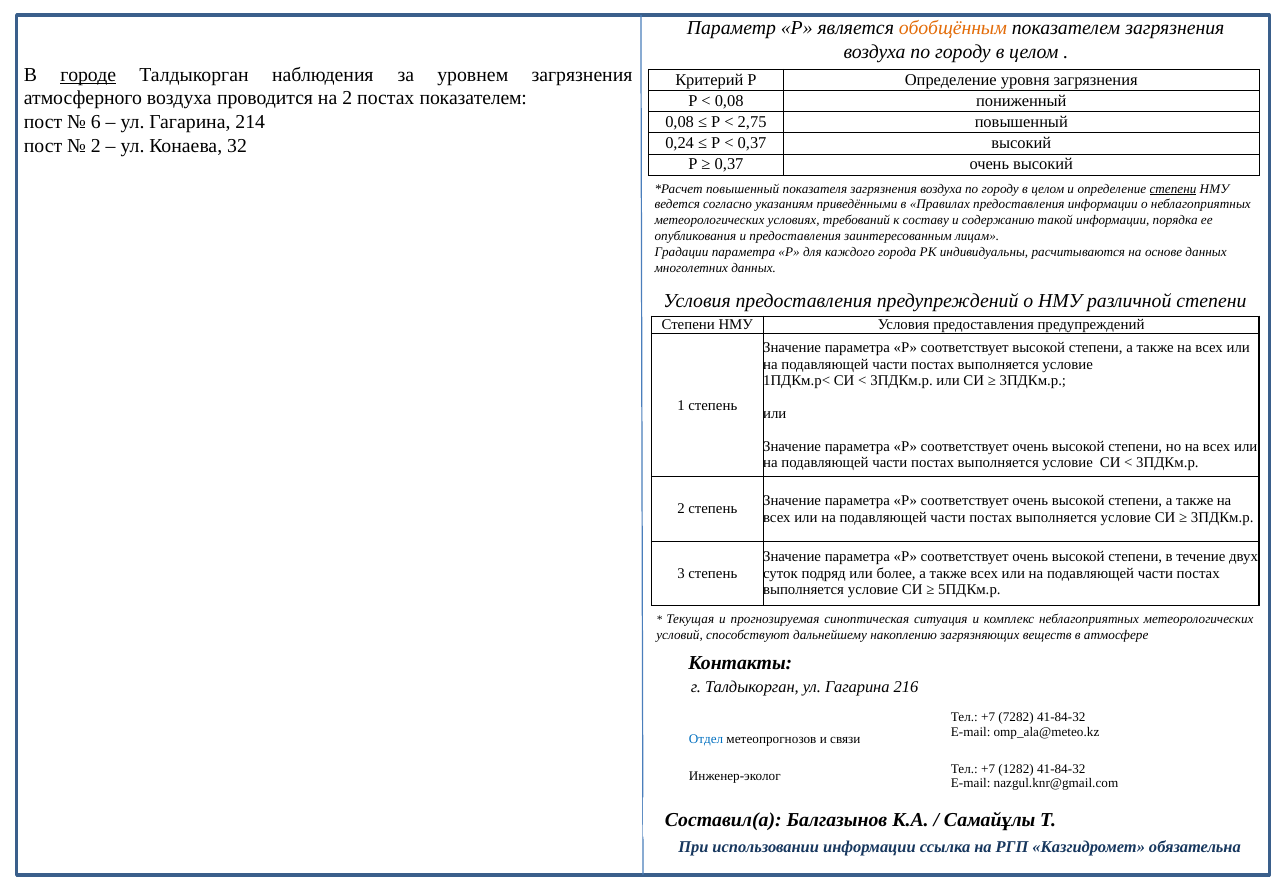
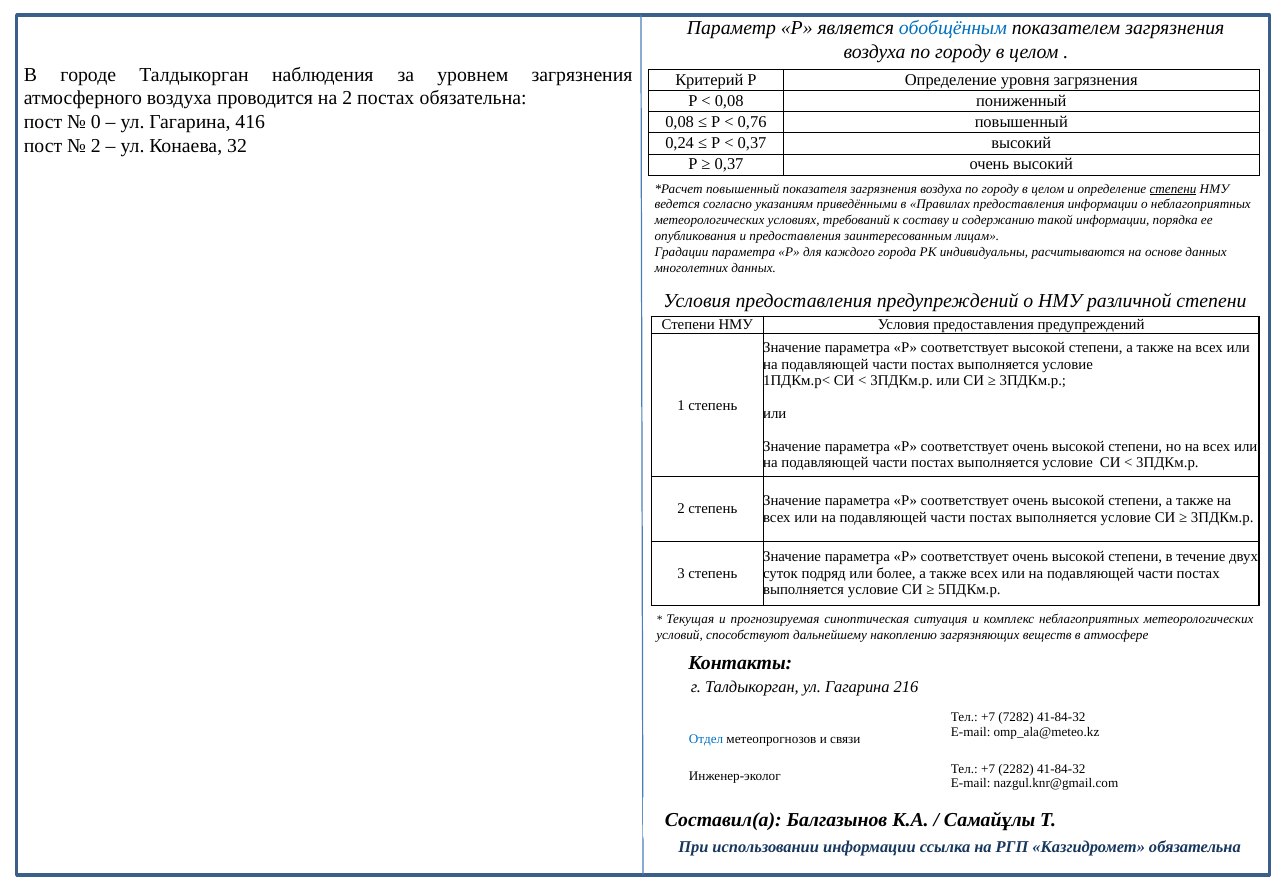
обобщённым colour: orange -> blue
городе underline: present -> none
постах показателем: показателем -> обязательна
6: 6 -> 0
214: 214 -> 416
2,75: 2,75 -> 0,76
1282: 1282 -> 2282
